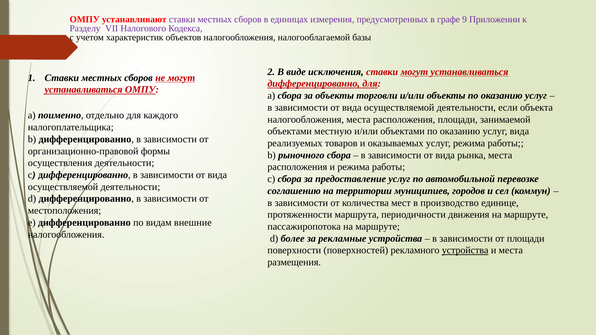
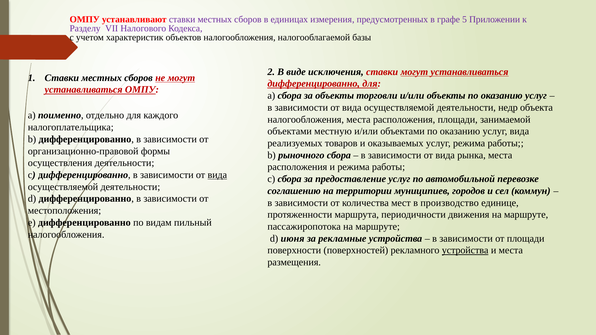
9: 9 -> 5
если: если -> недр
вида at (217, 175) underline: none -> present
внешние: внешние -> пильный
более: более -> июня
